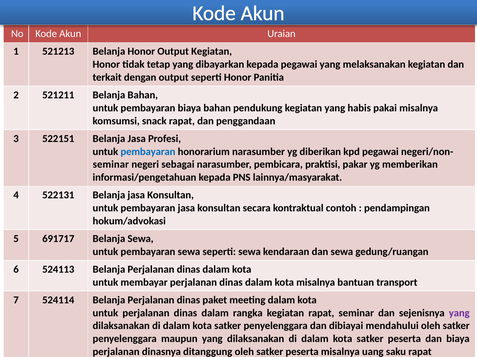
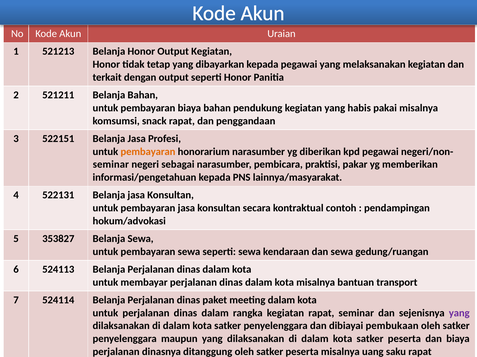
pembayaran at (148, 152) colour: blue -> orange
691717: 691717 -> 353827
mendahului: mendahului -> pembukaan
